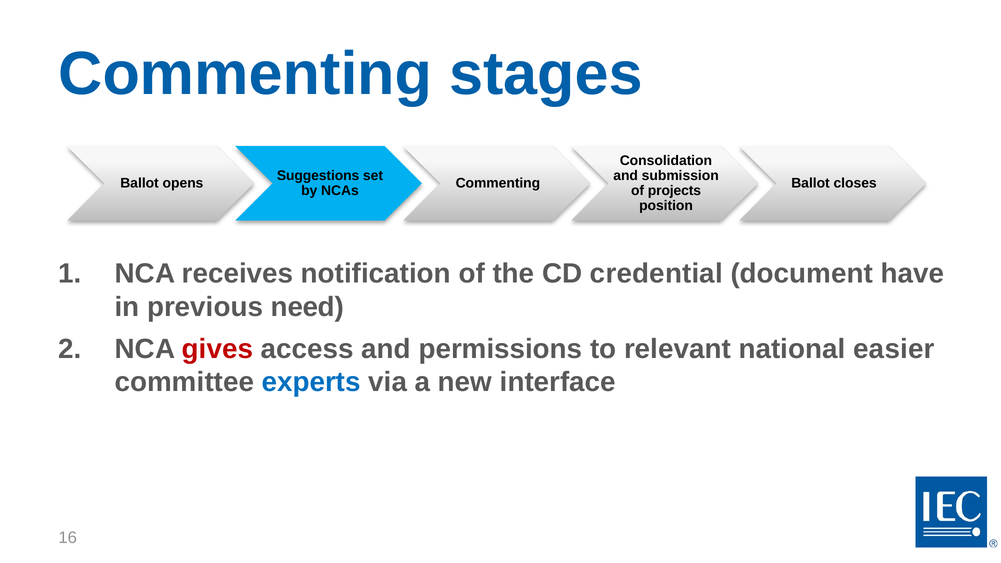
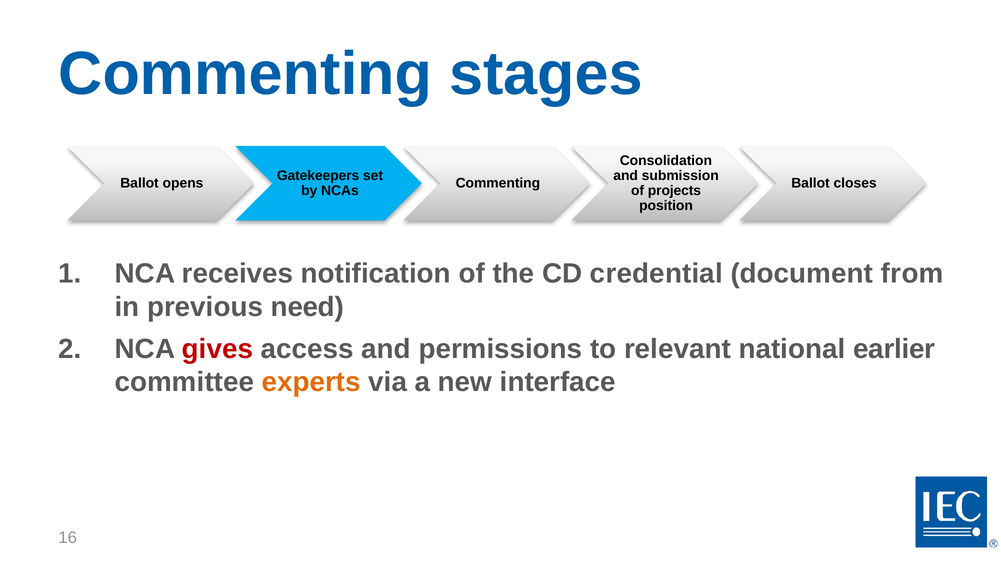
Suggestions: Suggestions -> Gatekeepers
have: have -> from
easier: easier -> earlier
experts colour: blue -> orange
